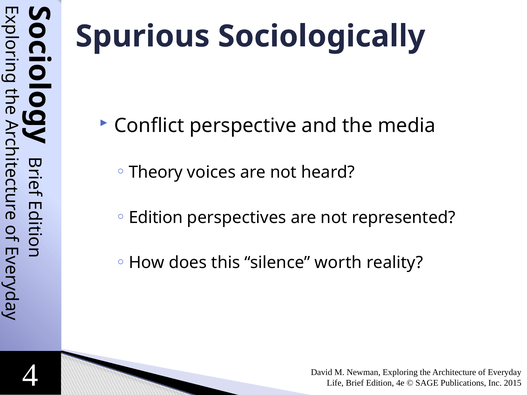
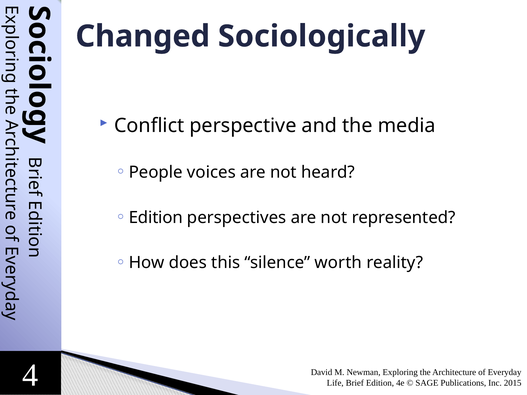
Spurious: Spurious -> Changed
Theory: Theory -> People
